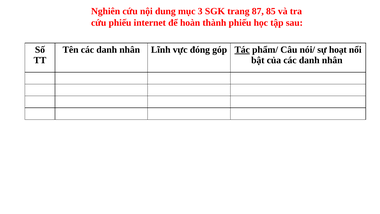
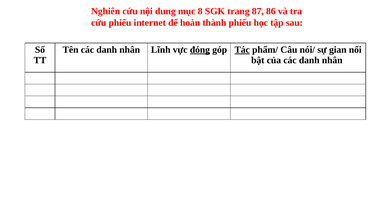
3: 3 -> 8
85: 85 -> 86
đóng underline: none -> present
hoạt: hoạt -> gian
